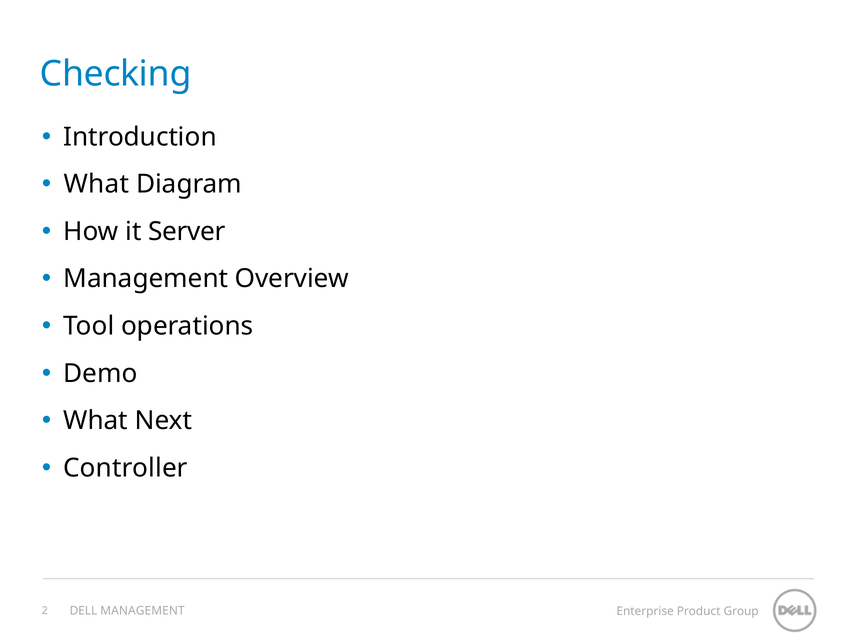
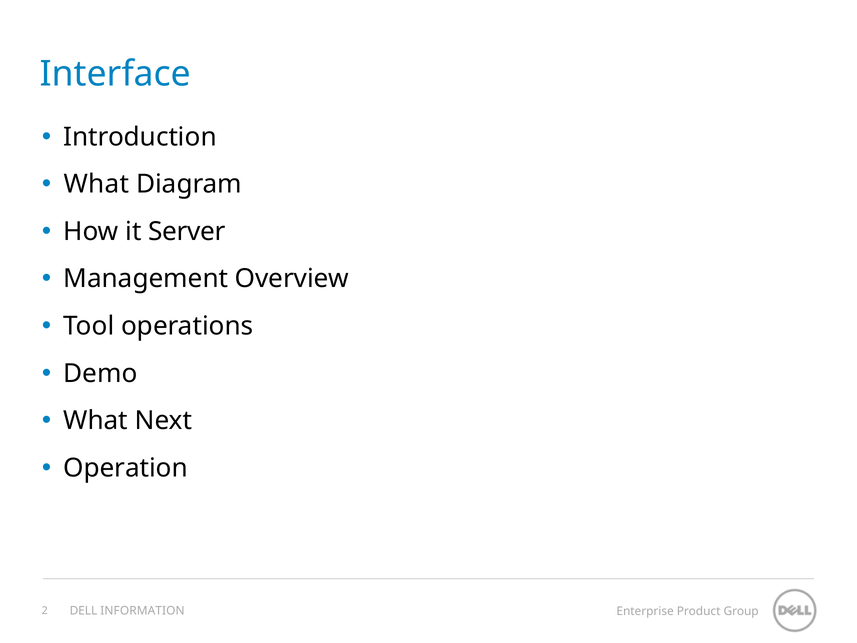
Checking: Checking -> Interface
Controller: Controller -> Operation
DELL MANAGEMENT: MANAGEMENT -> INFORMATION
